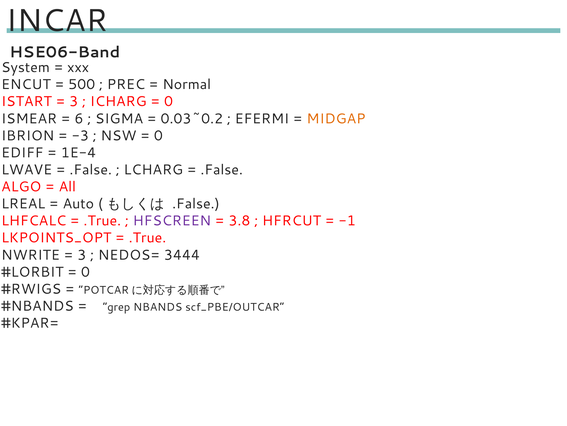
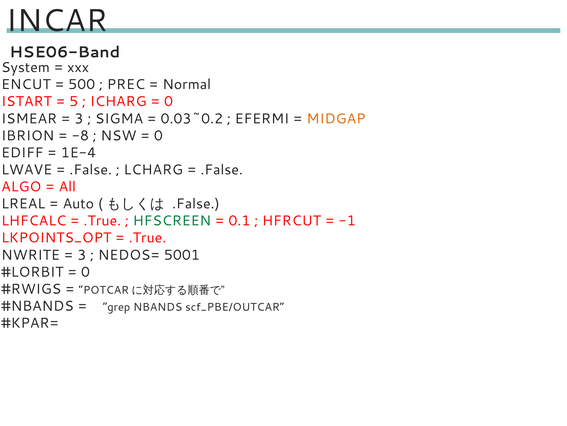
3 at (74, 101): 3 -> 5
6 at (79, 118): 6 -> 3
-3: -3 -> -8
HFSCREEN colour: purple -> green
3.8: 3.8 -> 0.1
3444: 3444 -> 5001
